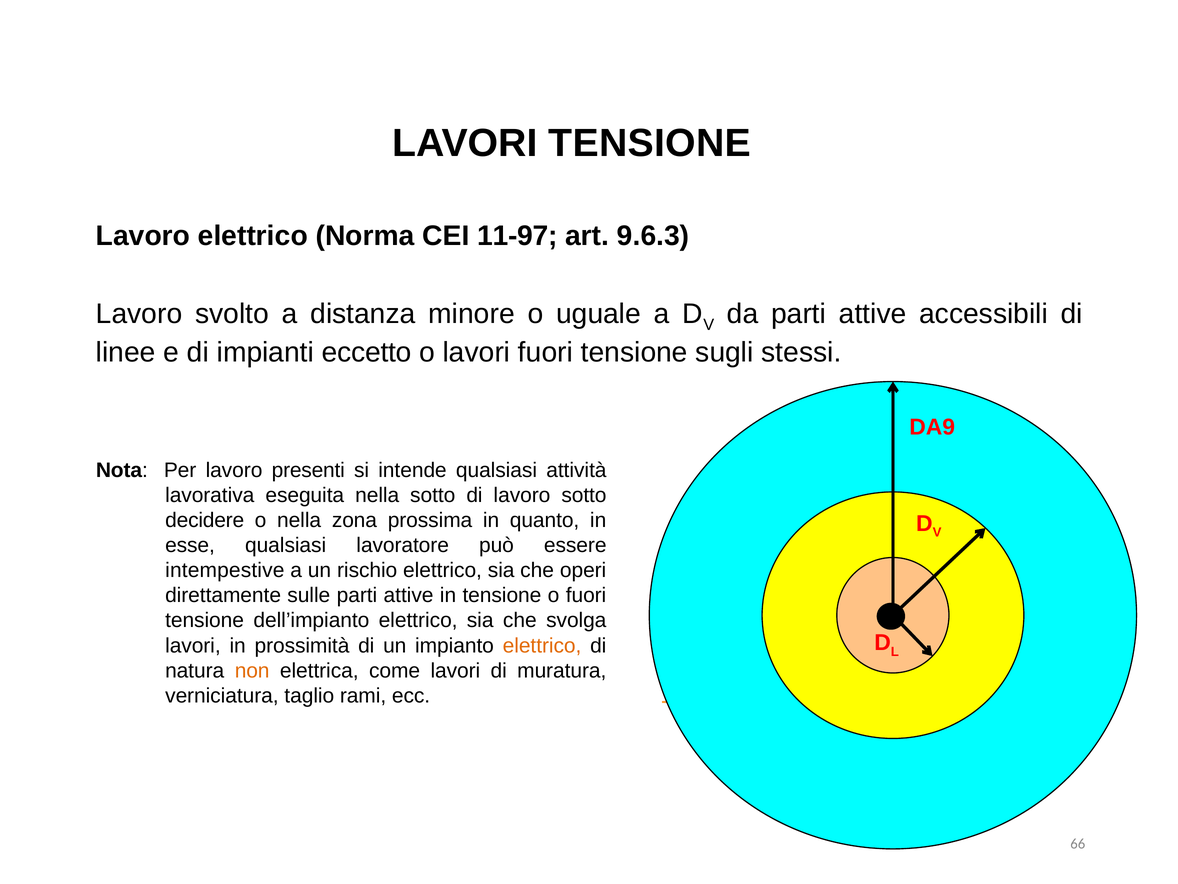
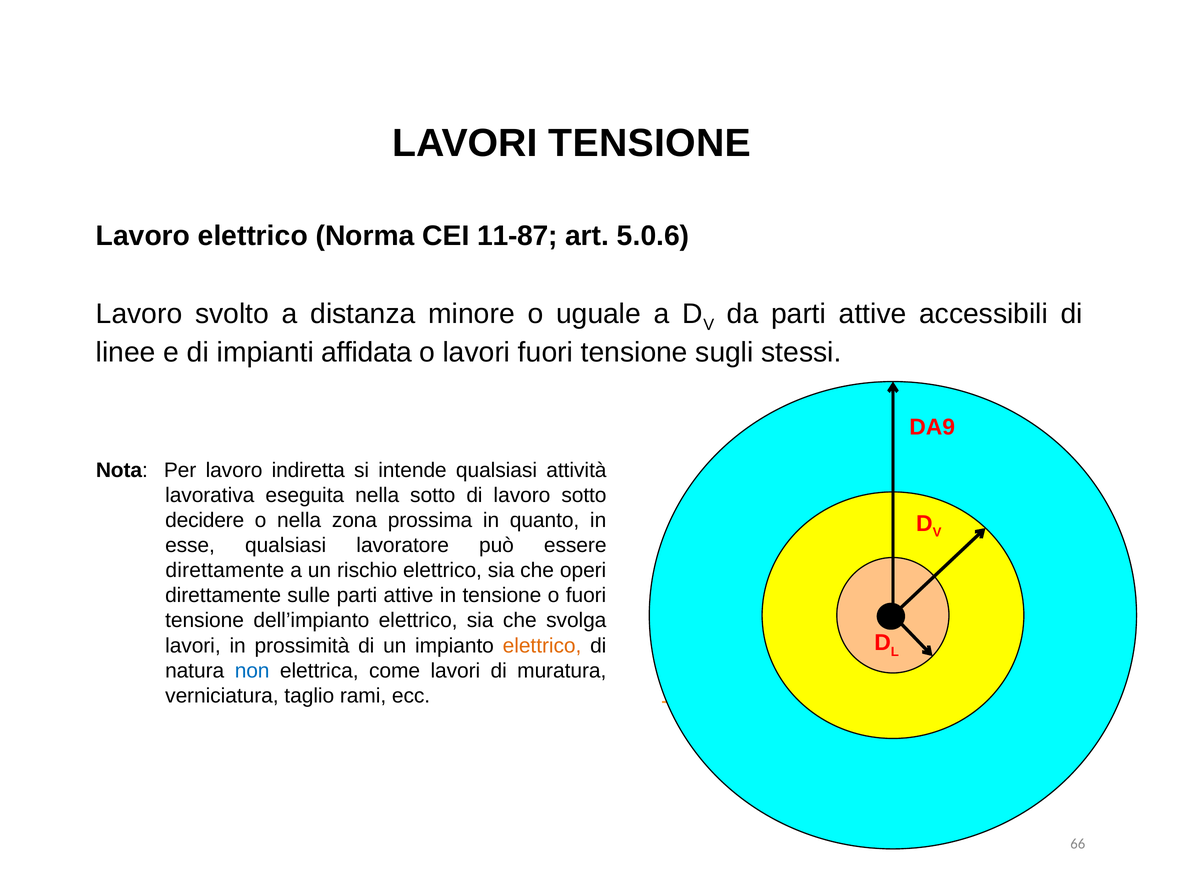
11-97: 11-97 -> 11-87
9.6.3: 9.6.3 -> 5.0.6
eccetto: eccetto -> affidata
presenti: presenti -> indiretta
intempestive at (225, 570): intempestive -> direttamente
non colour: orange -> blue
